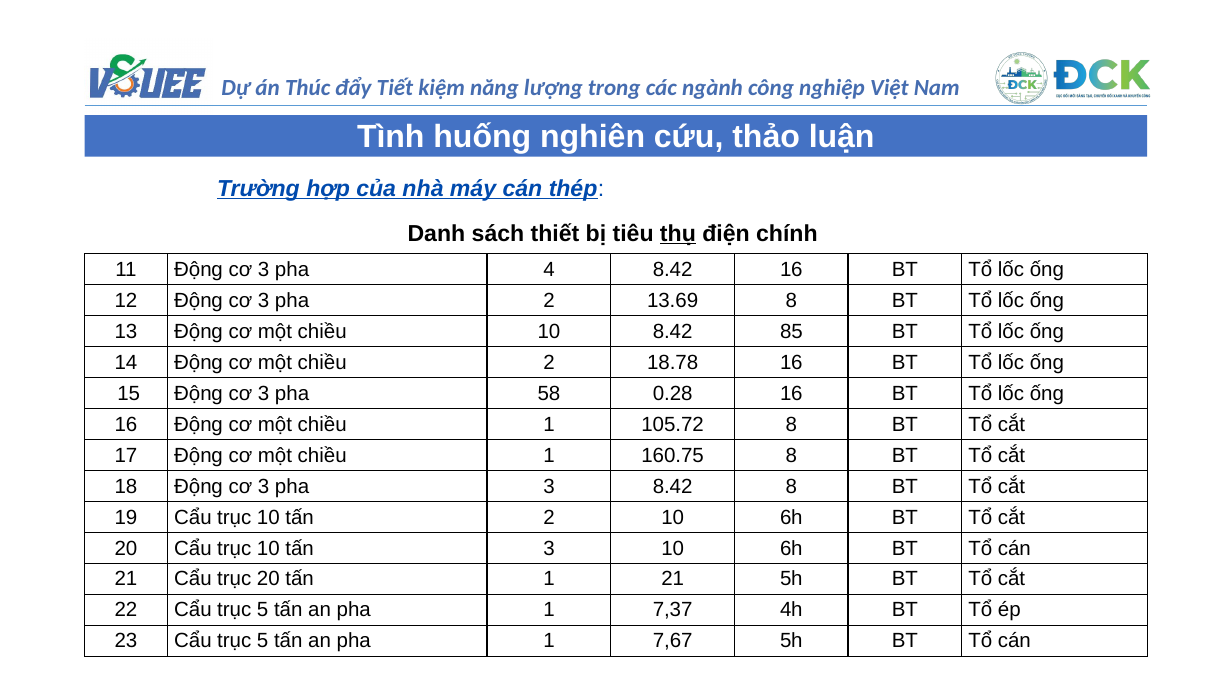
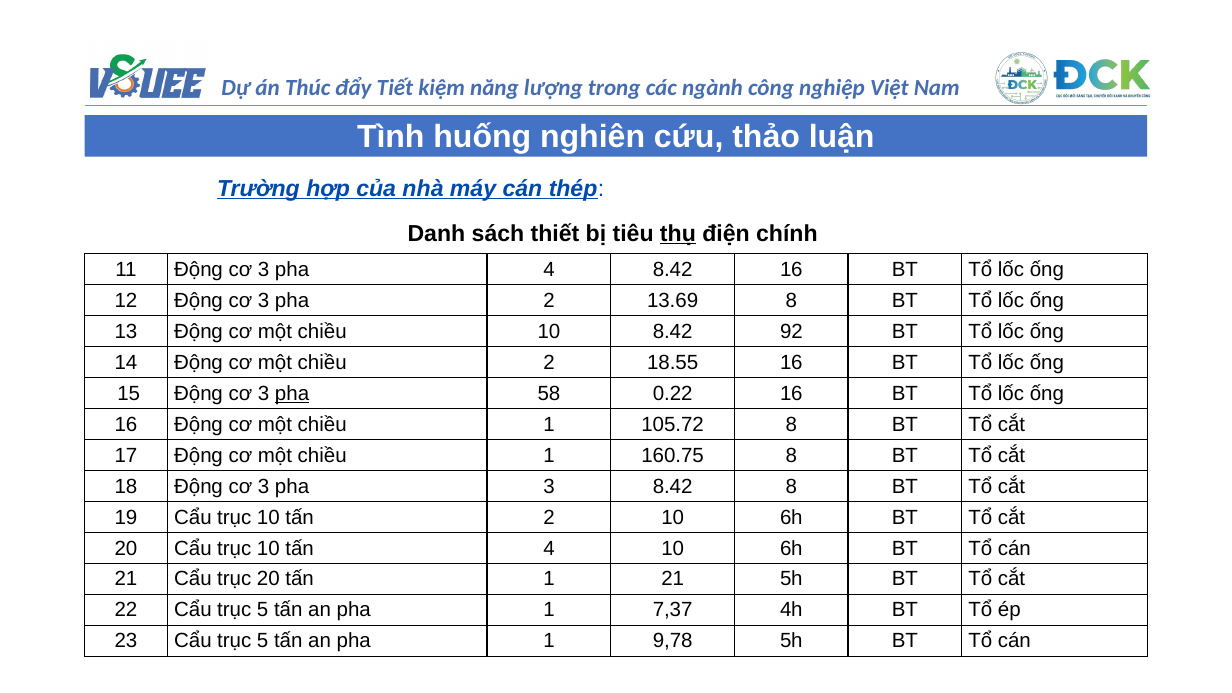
85: 85 -> 92
18.78: 18.78 -> 18.55
pha at (292, 393) underline: none -> present
0.28: 0.28 -> 0.22
tấn 3: 3 -> 4
7,67: 7,67 -> 9,78
